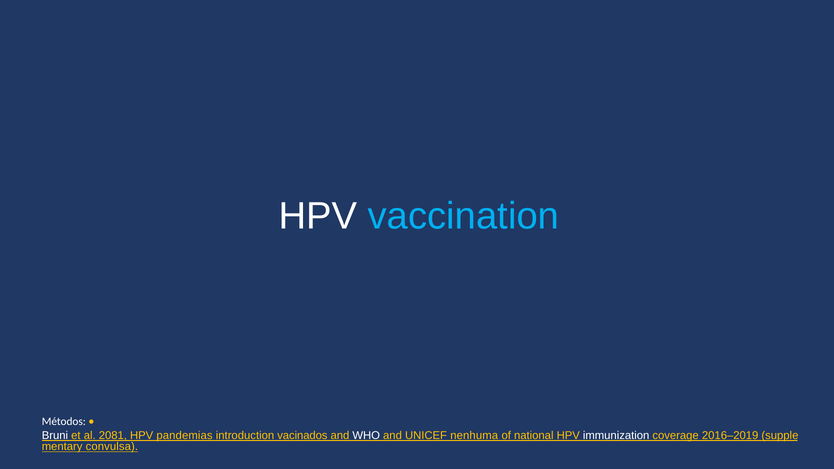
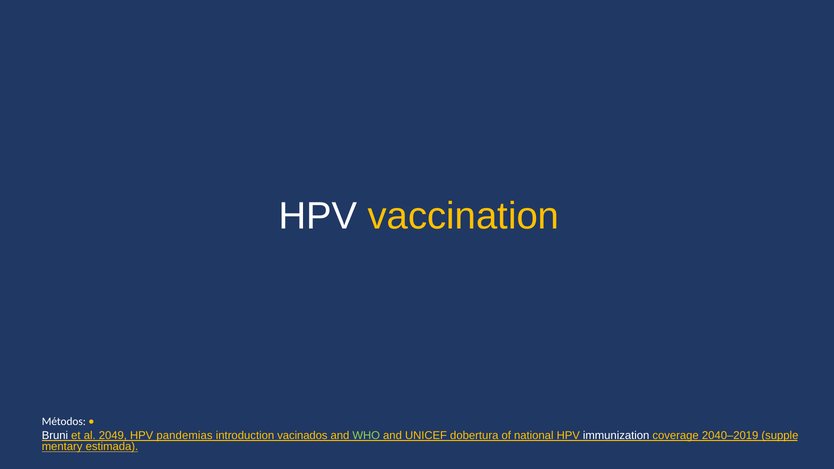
vaccination colour: light blue -> yellow
2081: 2081 -> 2049
WHO colour: white -> light green
nenhuma: nenhuma -> dobertura
2016–2019: 2016–2019 -> 2040–2019
convulsa: convulsa -> estimada
